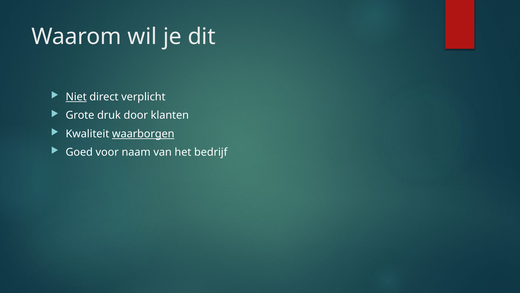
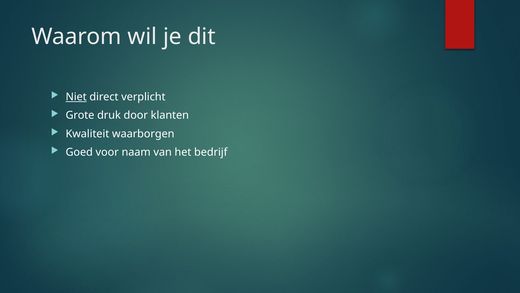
waarborgen underline: present -> none
